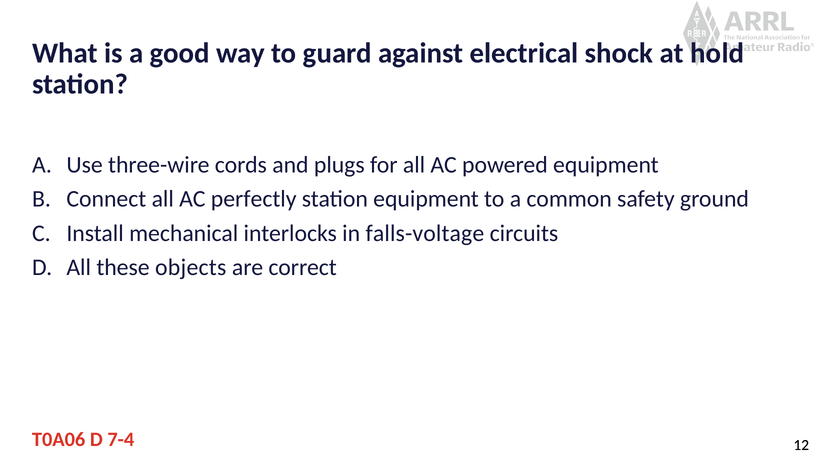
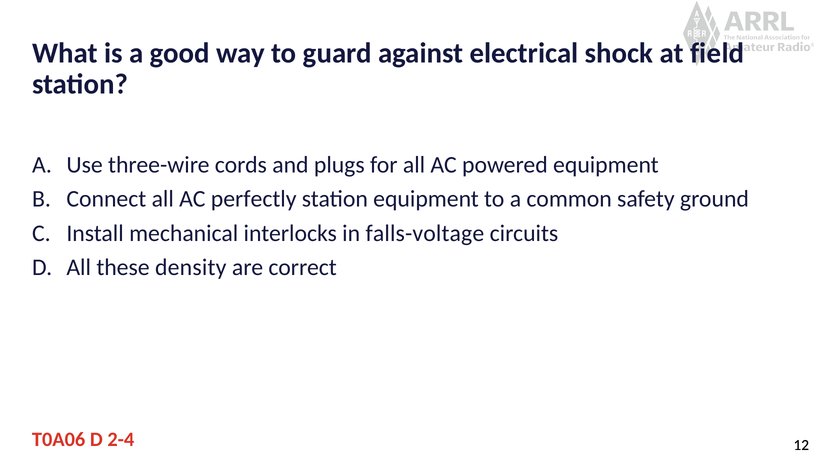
hold: hold -> field
objects: objects -> density
7-4: 7-4 -> 2-4
